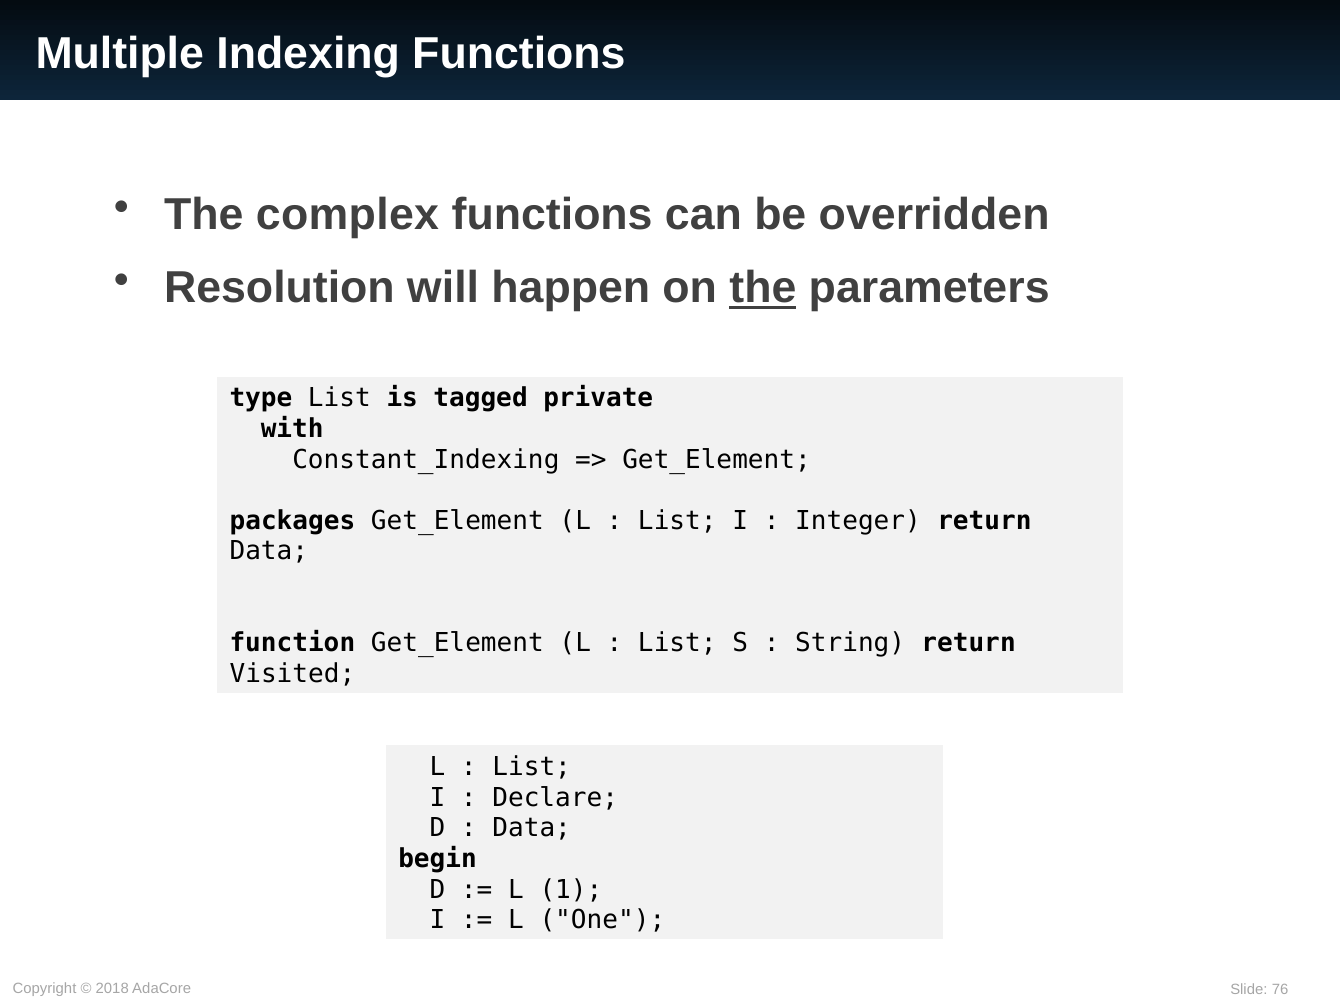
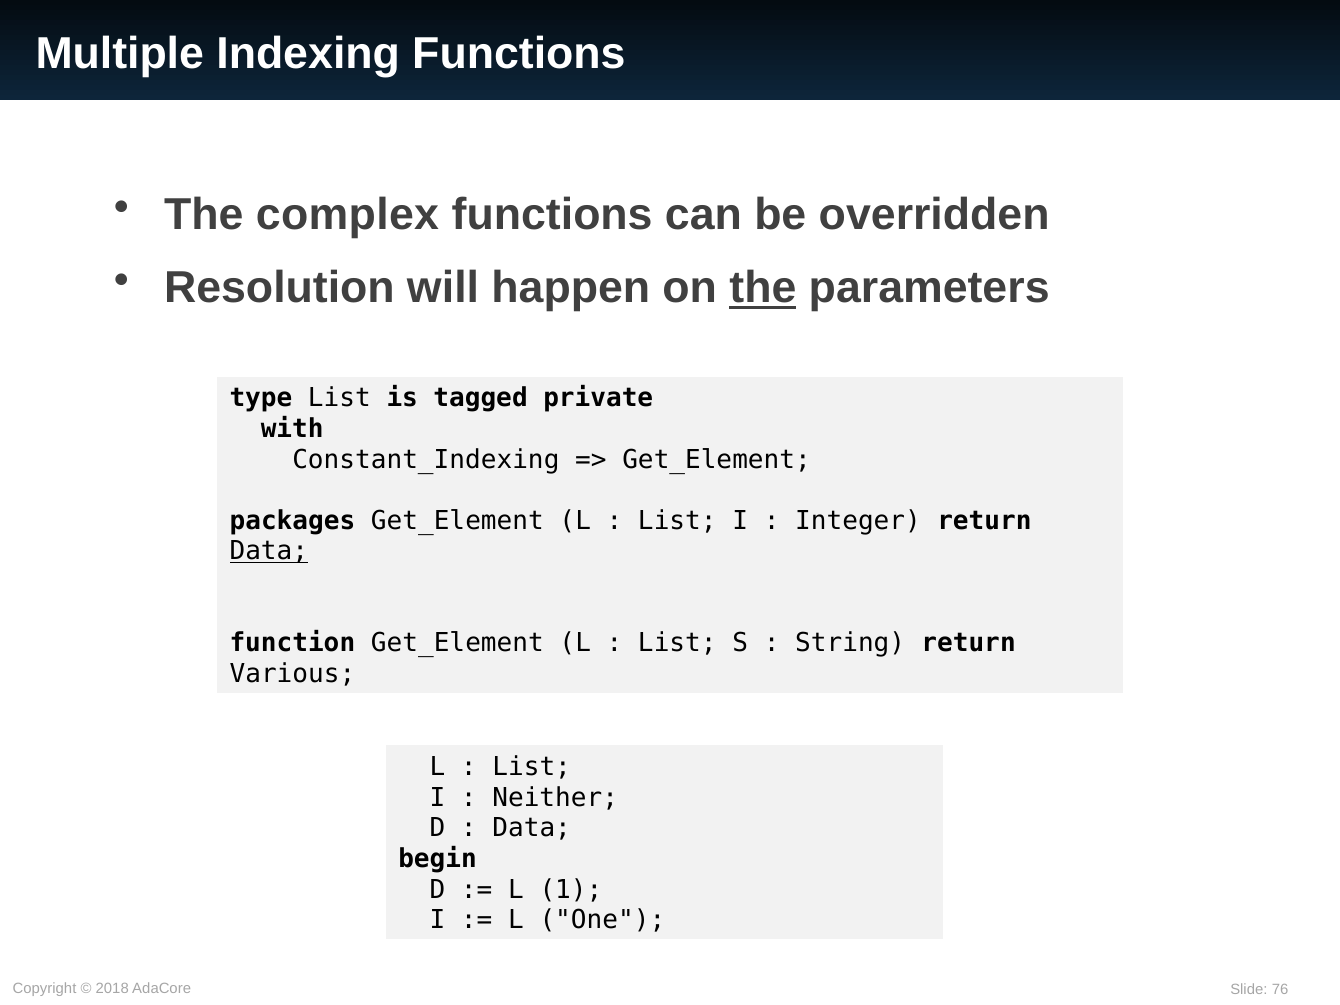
Data at (269, 551) underline: none -> present
Visited: Visited -> Various
Declare: Declare -> Neither
